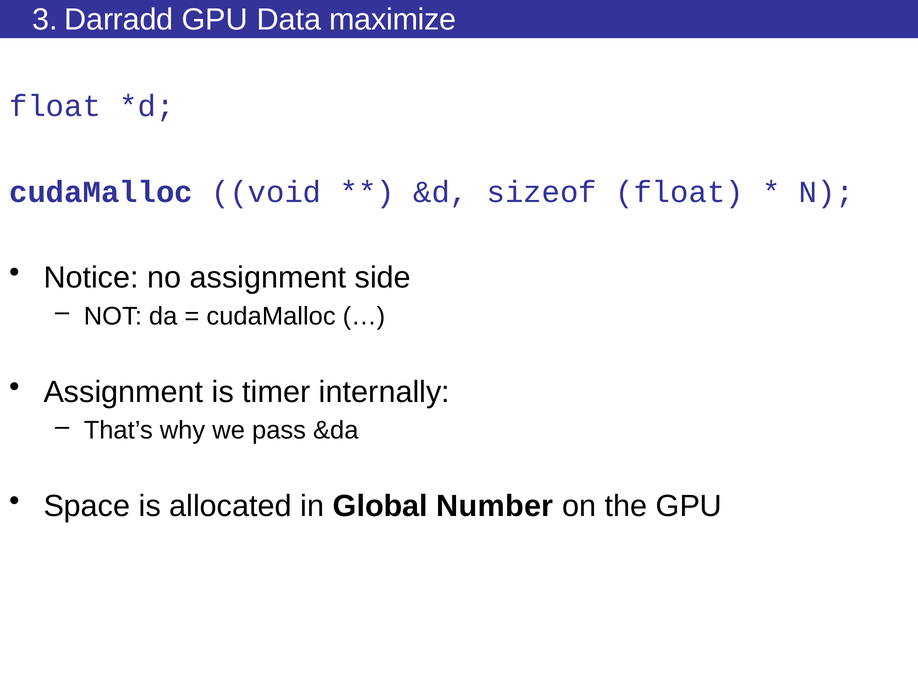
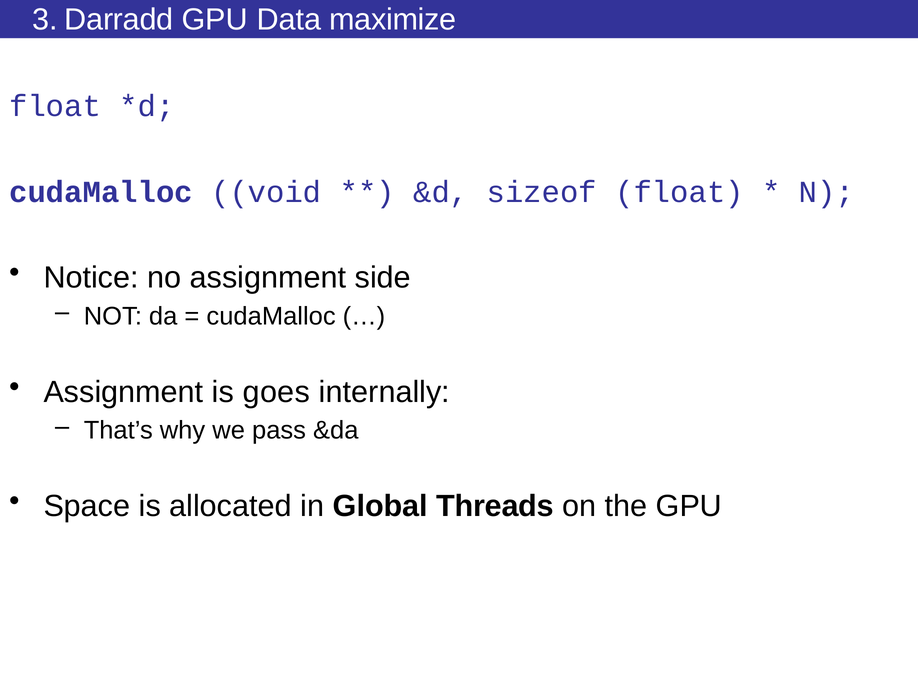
timer: timer -> goes
Number: Number -> Threads
